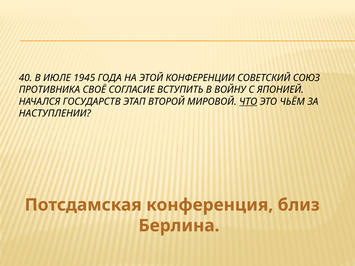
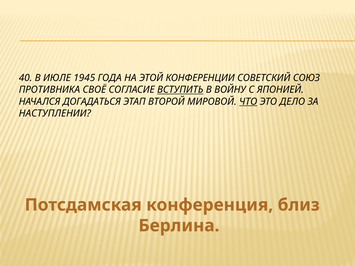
ВСТУПИТЬ underline: none -> present
ГОСУДАРСТВ: ГОСУДАРСТВ -> ДОГАДАТЬСЯ
ЧЬЁМ: ЧЬЁМ -> ДЕЛО
